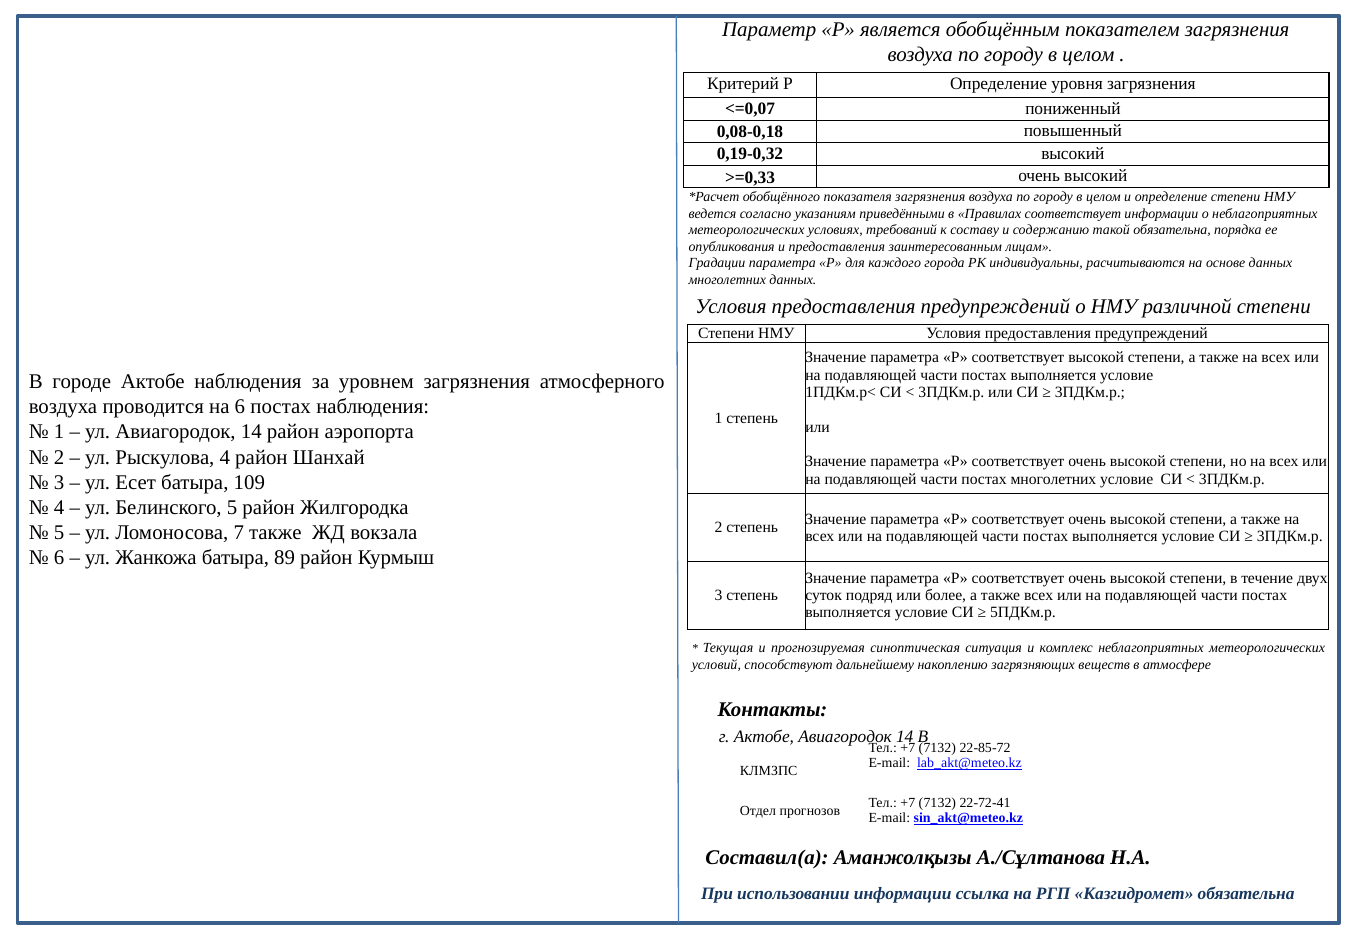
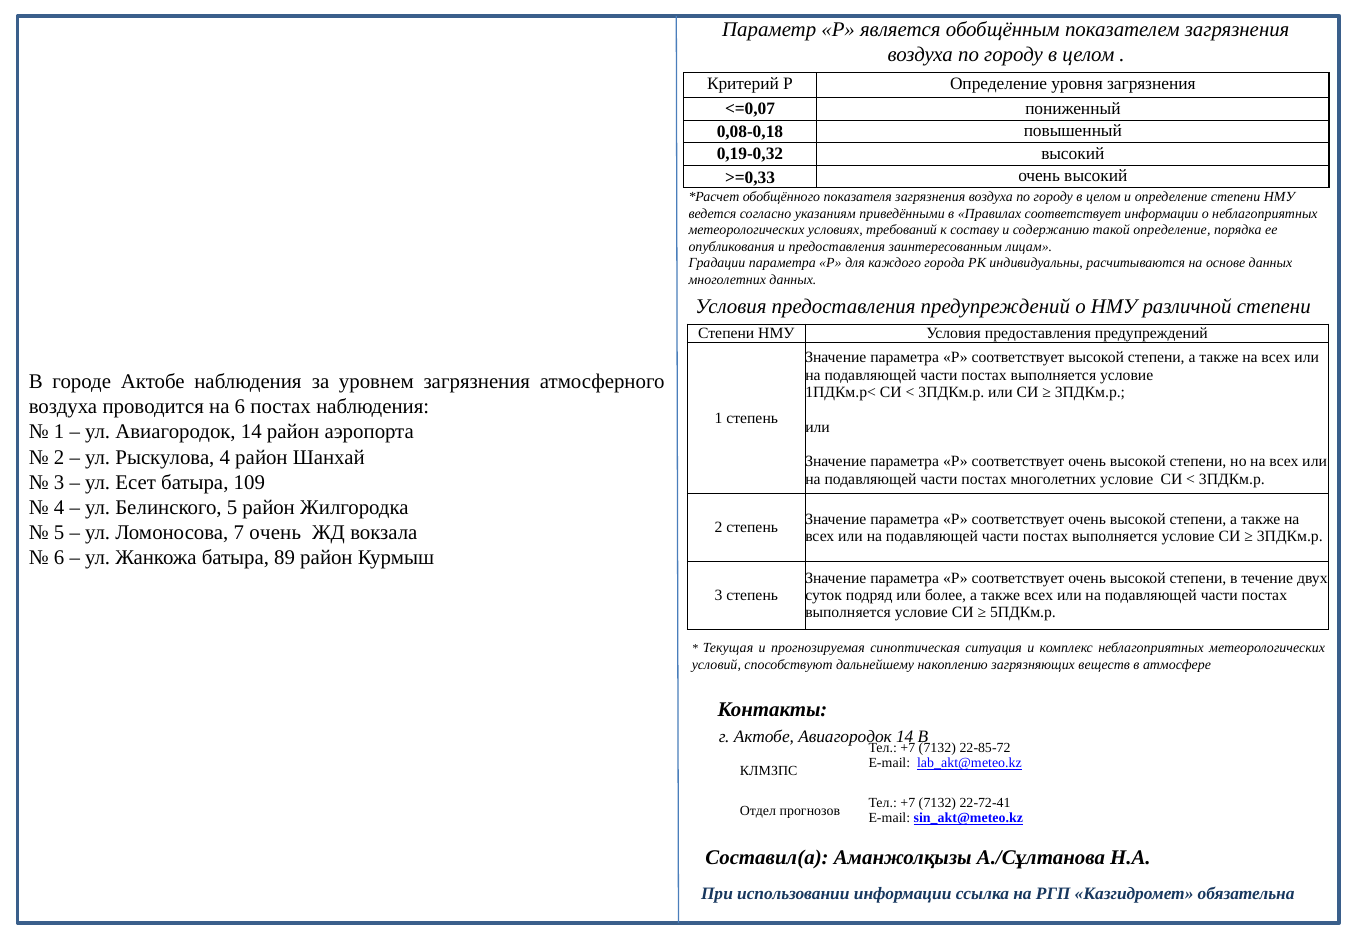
такой обязательна: обязательна -> определение
7 также: также -> очень
